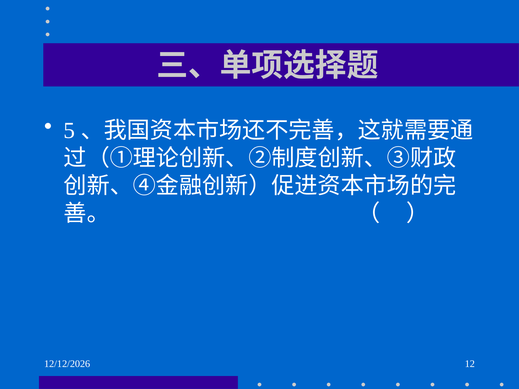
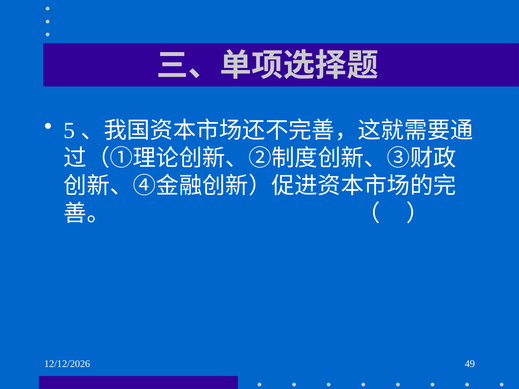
12: 12 -> 49
